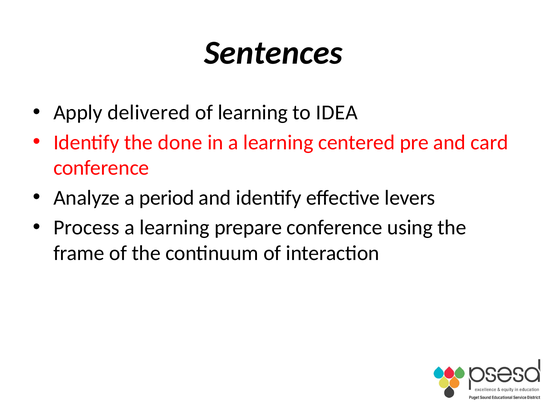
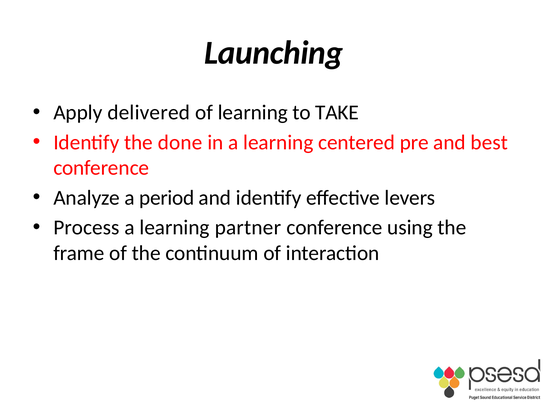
Sentences: Sentences -> Launching
IDEA: IDEA -> TAKE
card: card -> best
prepare: prepare -> partner
